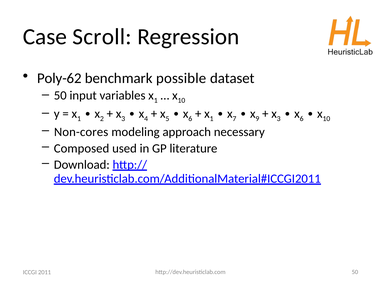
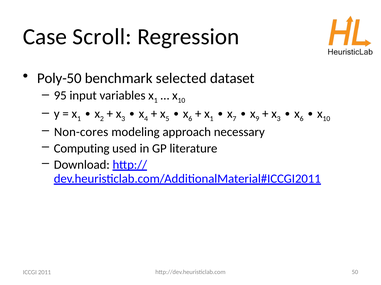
Poly-62: Poly-62 -> Poly-50
possible: possible -> selected
50 at (60, 96): 50 -> 95
Composed: Composed -> Computing
